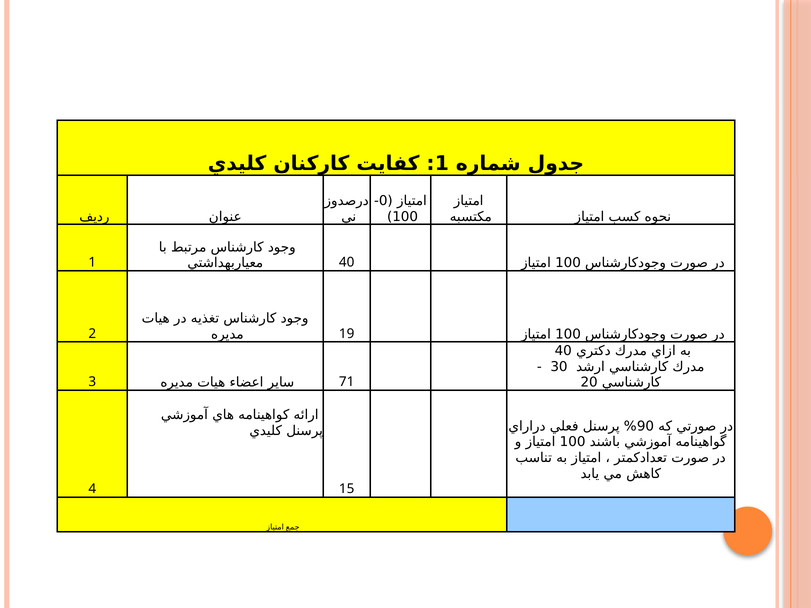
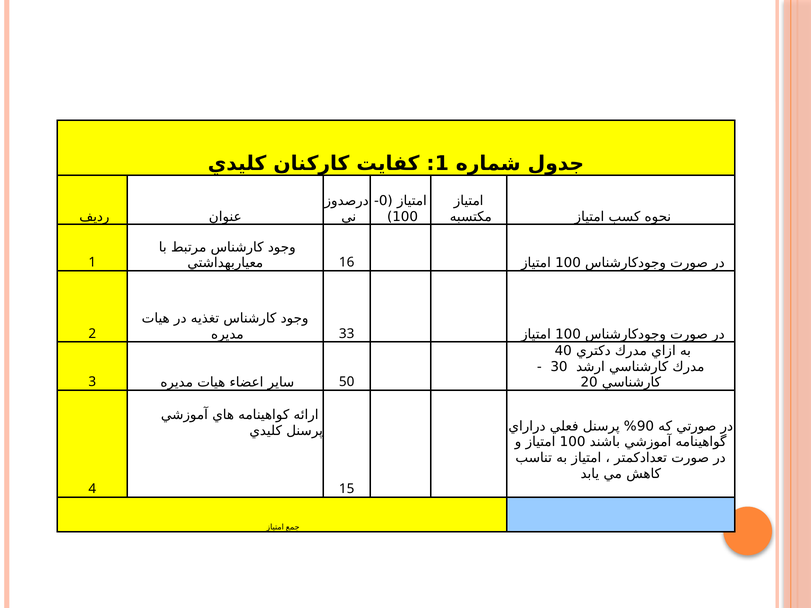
40 at (347, 262): 40 -> 16
19: 19 -> 33
71: 71 -> 50
